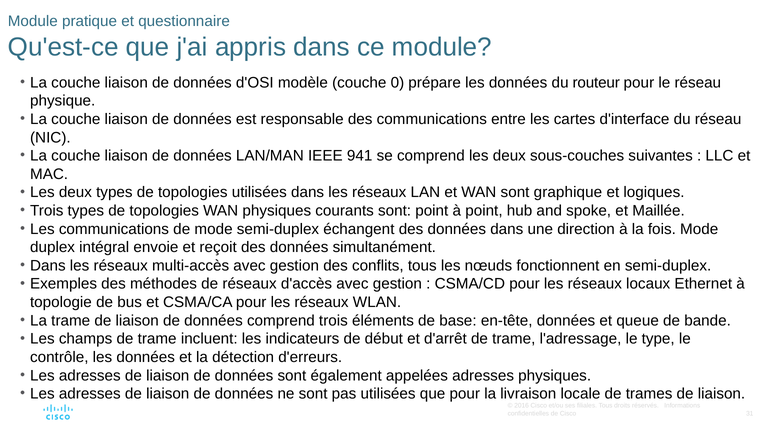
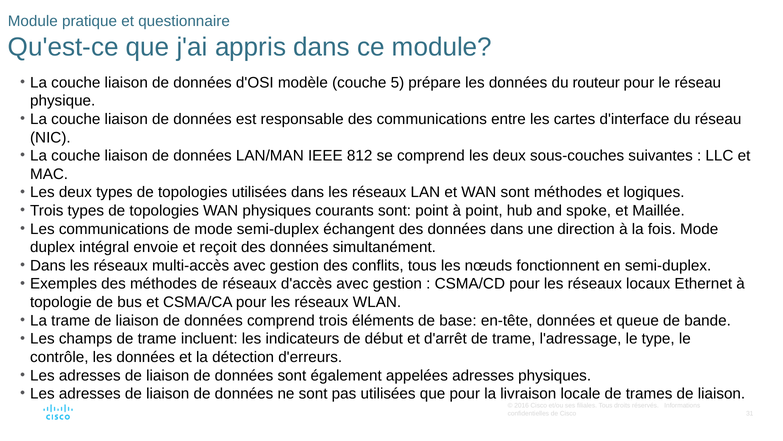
0: 0 -> 5
941: 941 -> 812
sont graphique: graphique -> méthodes
